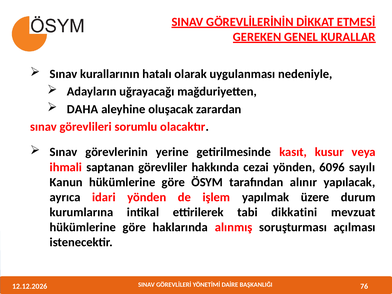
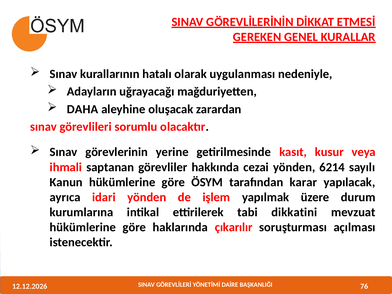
6096: 6096 -> 6214
alınır: alınır -> karar
alınmış: alınmış -> çıkarılır
